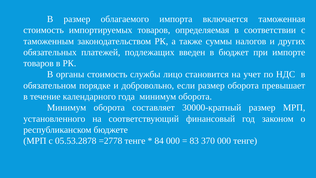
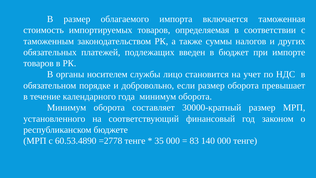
органы стоимость: стоимость -> носителем
05.53.2878: 05.53.2878 -> 60.53.4890
84: 84 -> 35
370: 370 -> 140
